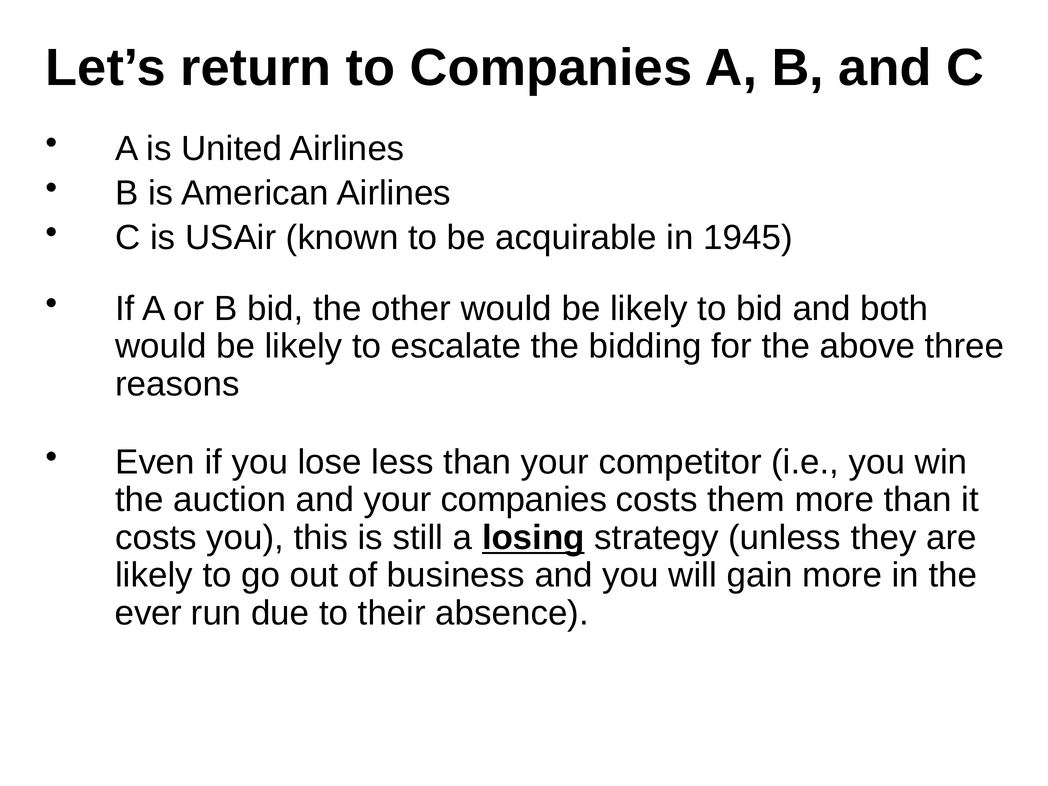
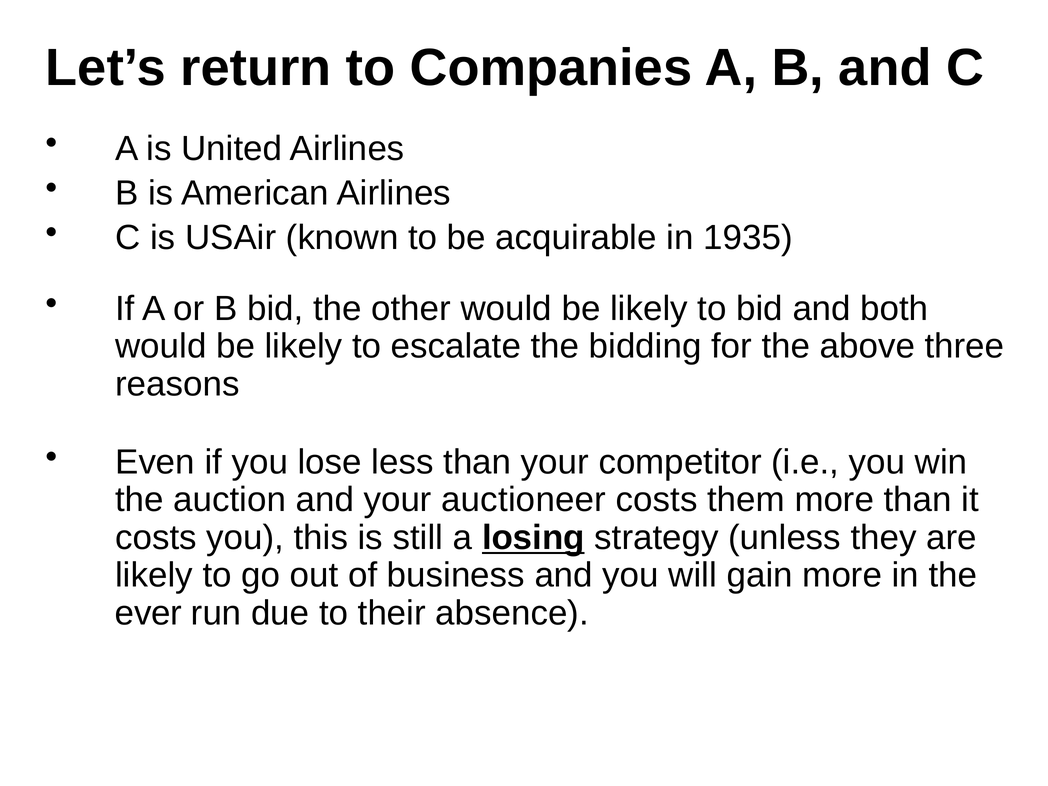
1945: 1945 -> 1935
your companies: companies -> auctioneer
